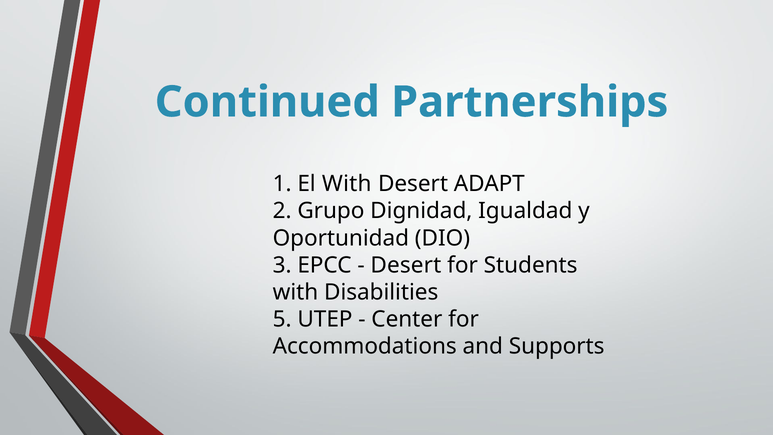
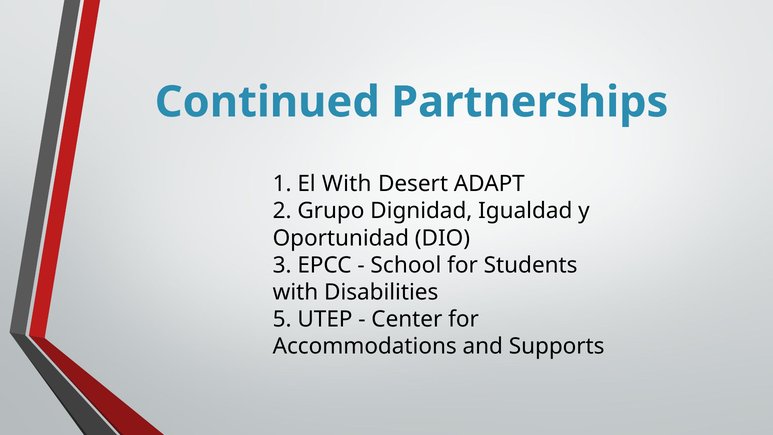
Desert at (406, 265): Desert -> School
